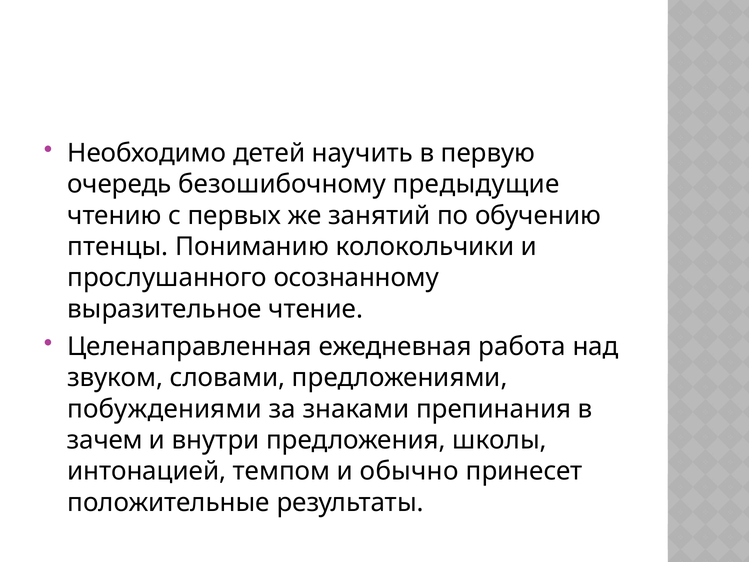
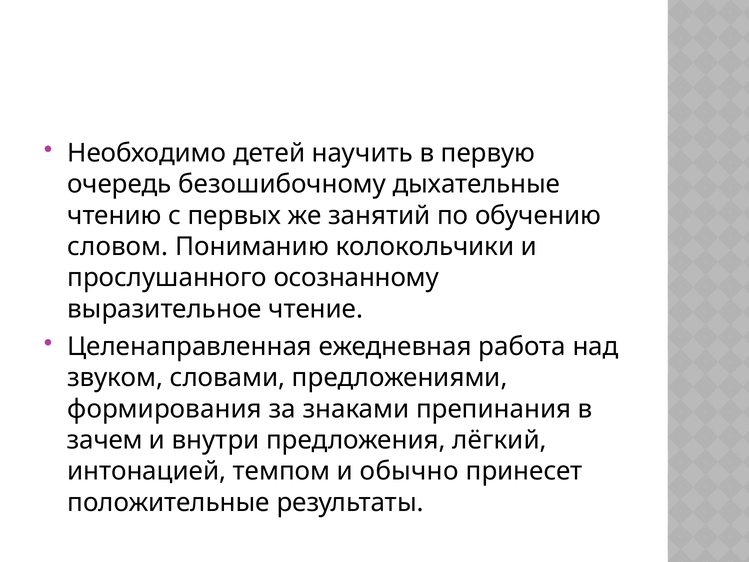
предыдущие: предыдущие -> дыхательные
птенцы: птенцы -> словом
побуждениями: побуждениями -> формирования
школы: школы -> лёгкий
